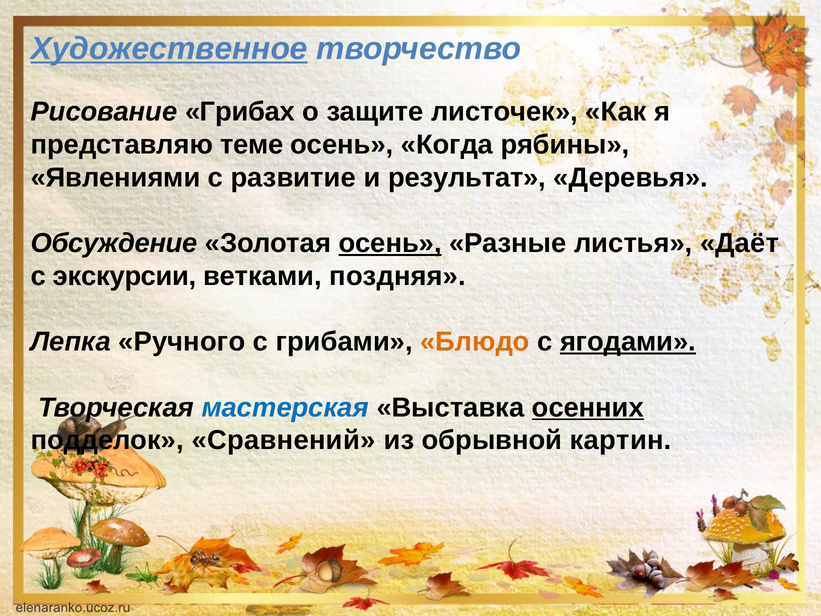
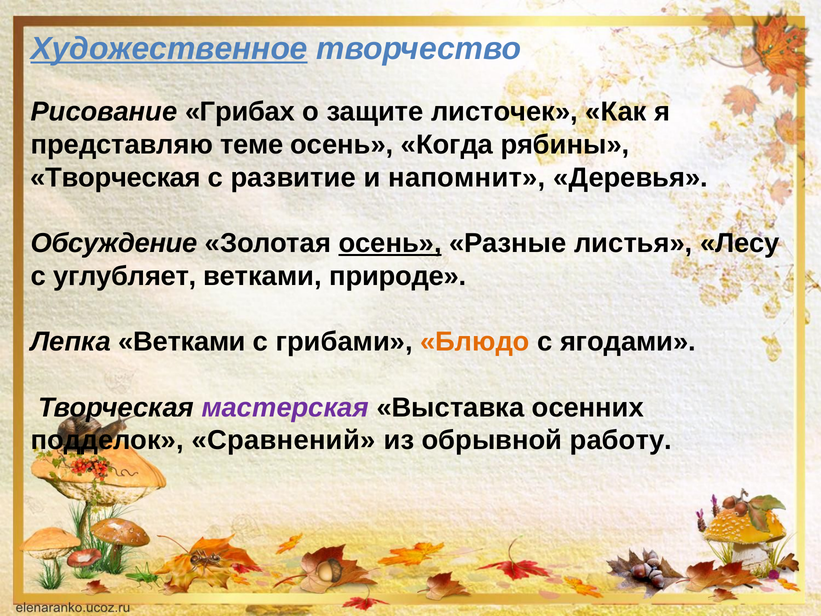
Явлениями at (116, 177): Явлениями -> Творческая
результат: результат -> напомнит
Даёт: Даёт -> Лесу
экскурсии: экскурсии -> углубляет
поздняя: поздняя -> природе
Лепка Ручного: Ручного -> Ветками
ягодами underline: present -> none
мастерская colour: blue -> purple
осенних underline: present -> none
картин: картин -> работу
